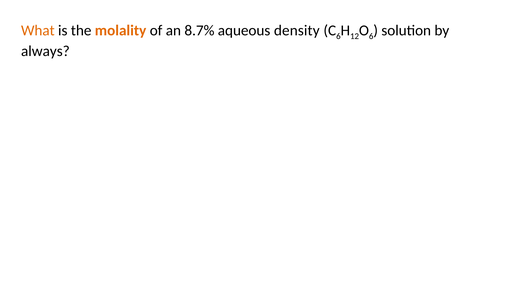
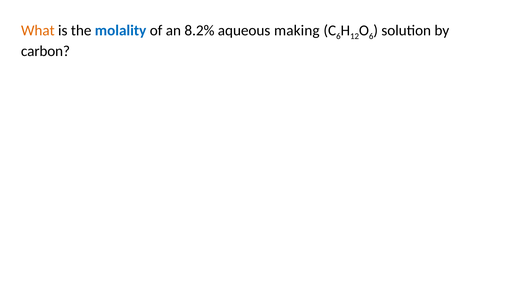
molality colour: orange -> blue
8.7%: 8.7% -> 8.2%
density: density -> making
always: always -> carbon
